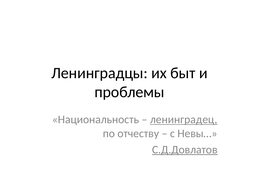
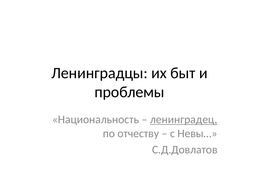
С.Д.Довлатов underline: present -> none
